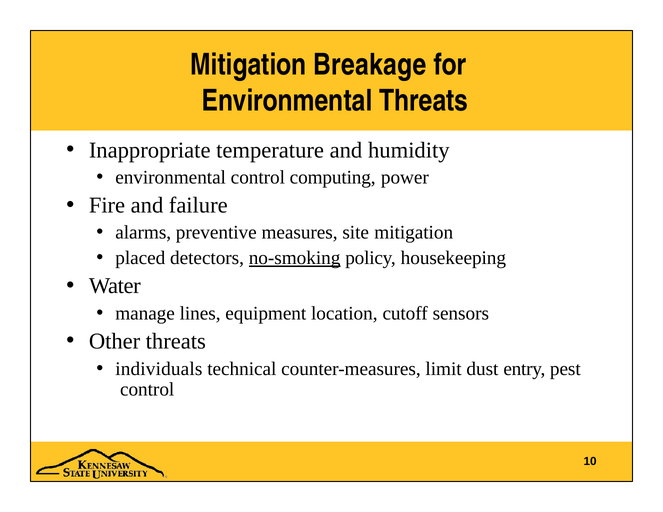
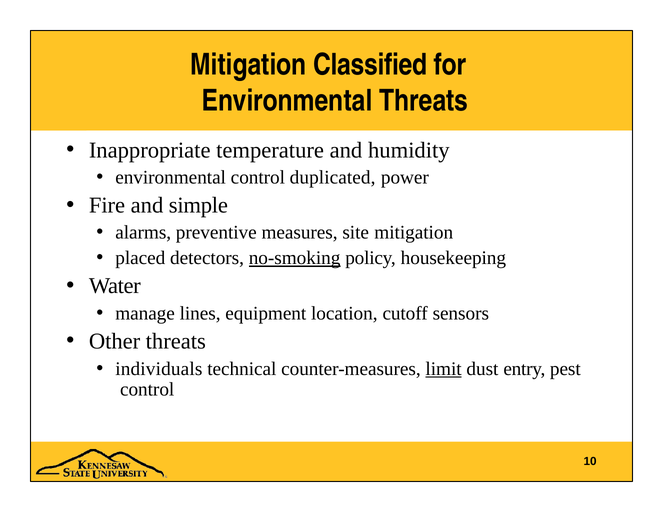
Breakage: Breakage -> Classified
computing: computing -> duplicated
failure: failure -> simple
limit underline: none -> present
